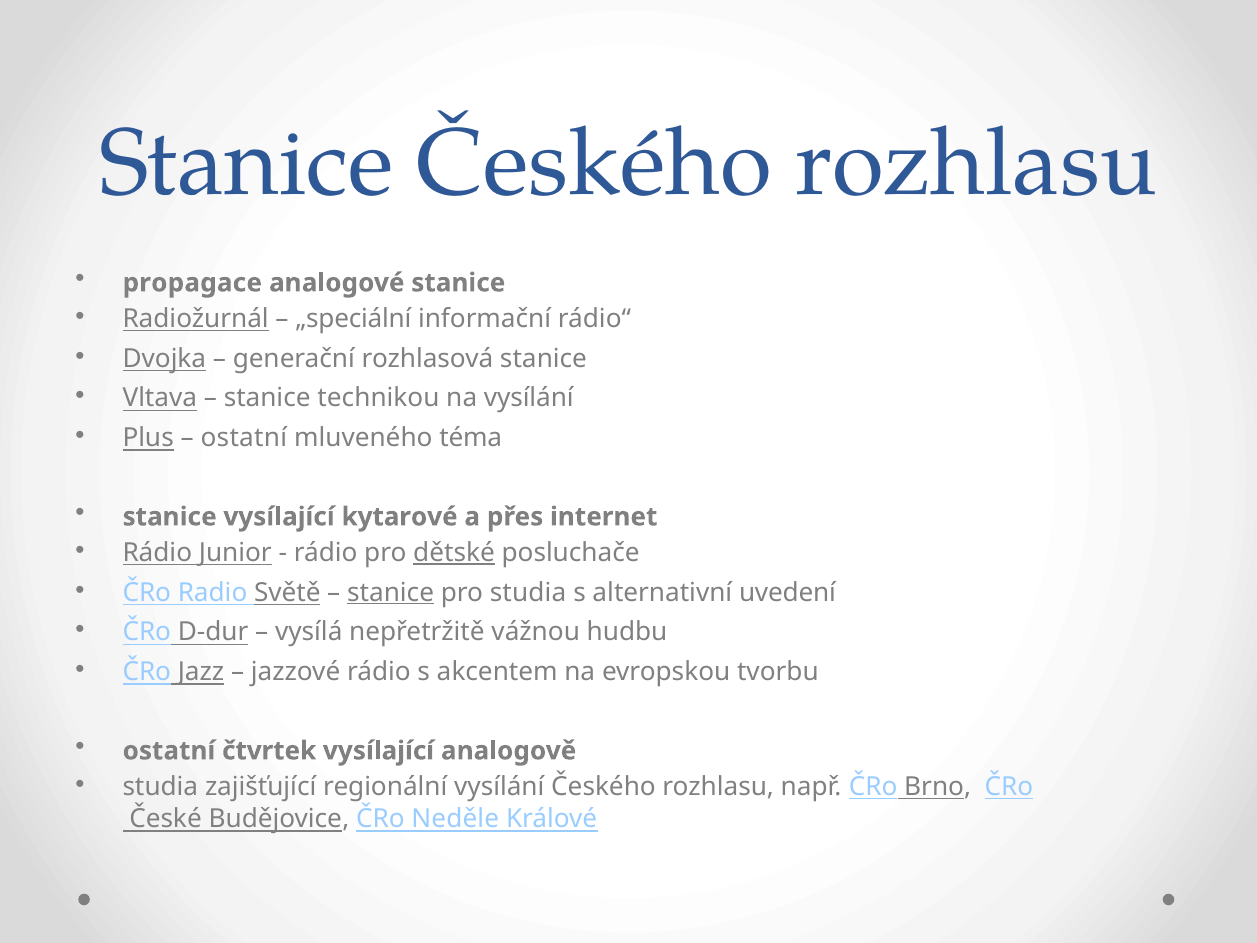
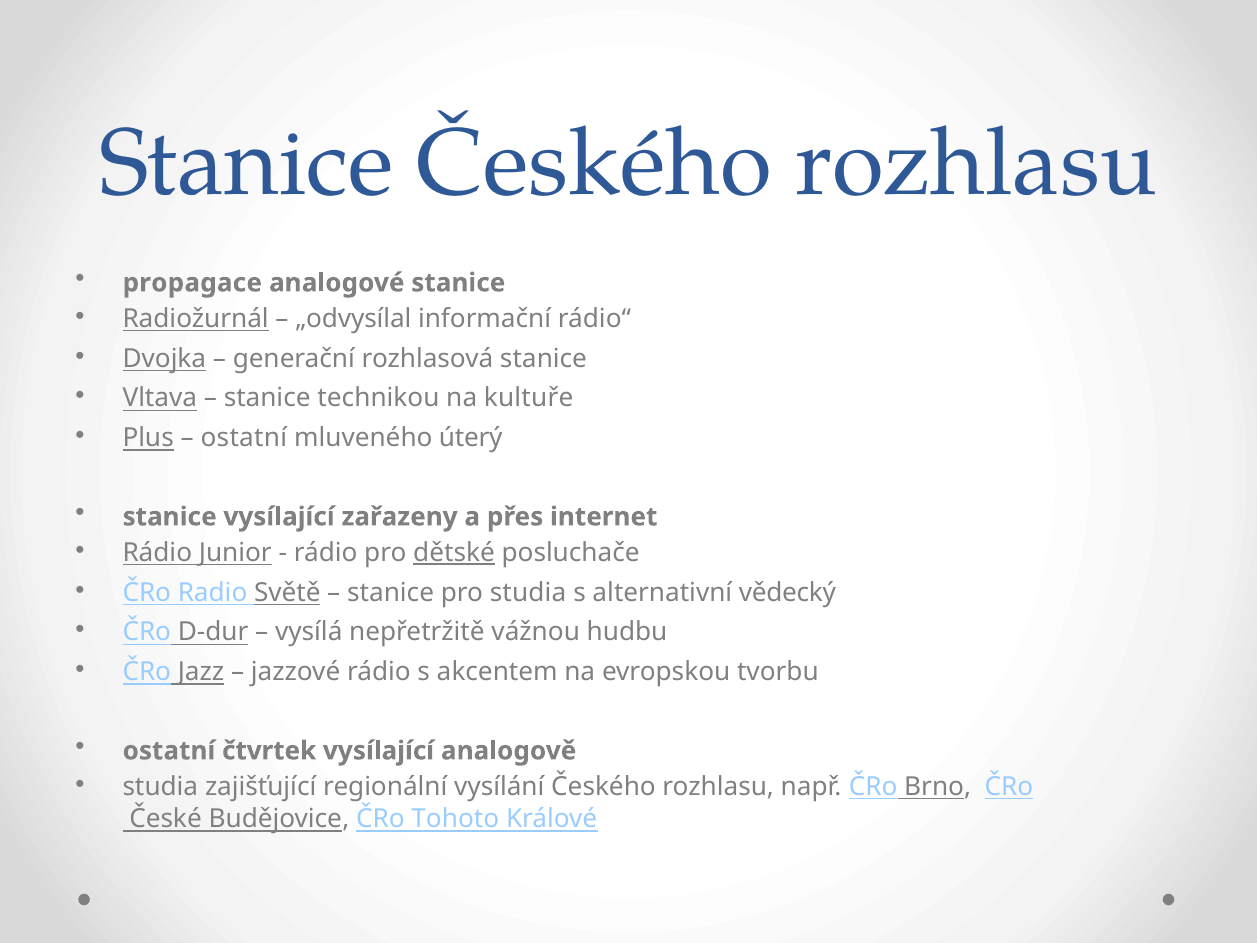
„speciální: „speciální -> „odvysílal
na vysílání: vysílání -> kultuře
téma: téma -> úterý
kytarové: kytarové -> zařazeny
stanice at (391, 592) underline: present -> none
uvedení: uvedení -> vědecký
Neděle: Neděle -> Tohoto
